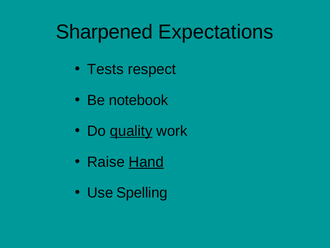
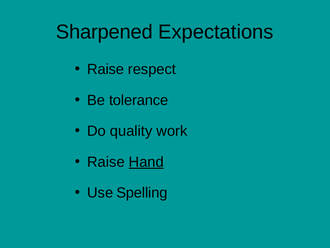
Tests at (105, 69): Tests -> Raise
notebook: notebook -> tolerance
quality underline: present -> none
